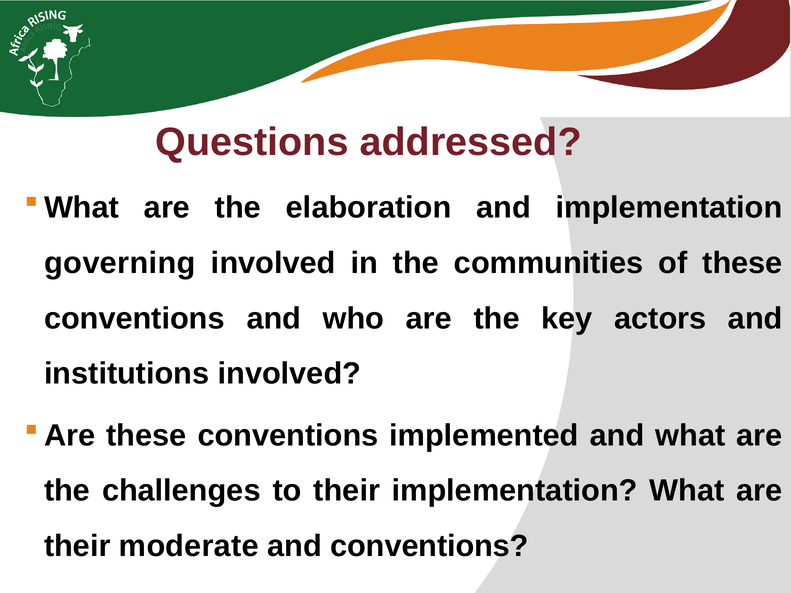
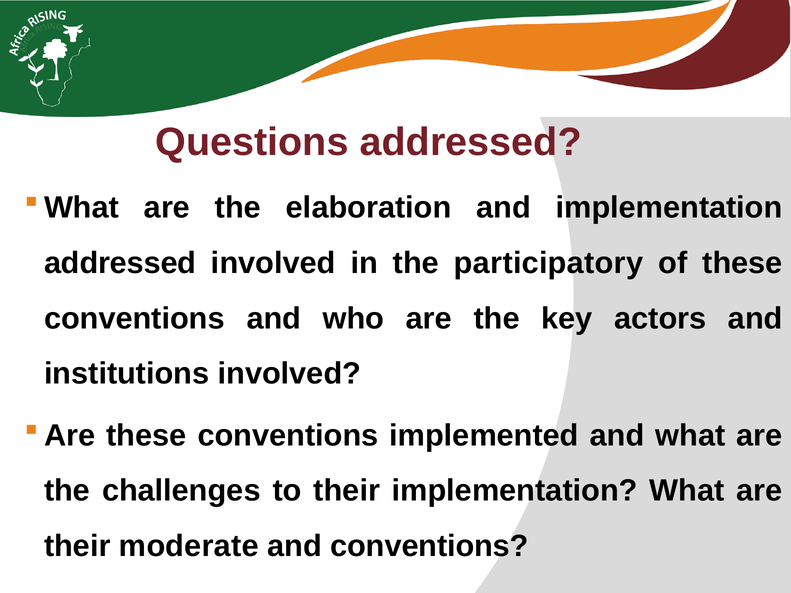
governing at (120, 263): governing -> addressed
communities: communities -> participatory
